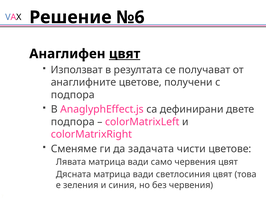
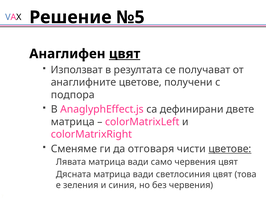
№6: №6 -> №5
подпора at (73, 122): подпора -> матрица
задачата: задачата -> отговаря
цветове at (230, 148) underline: none -> present
